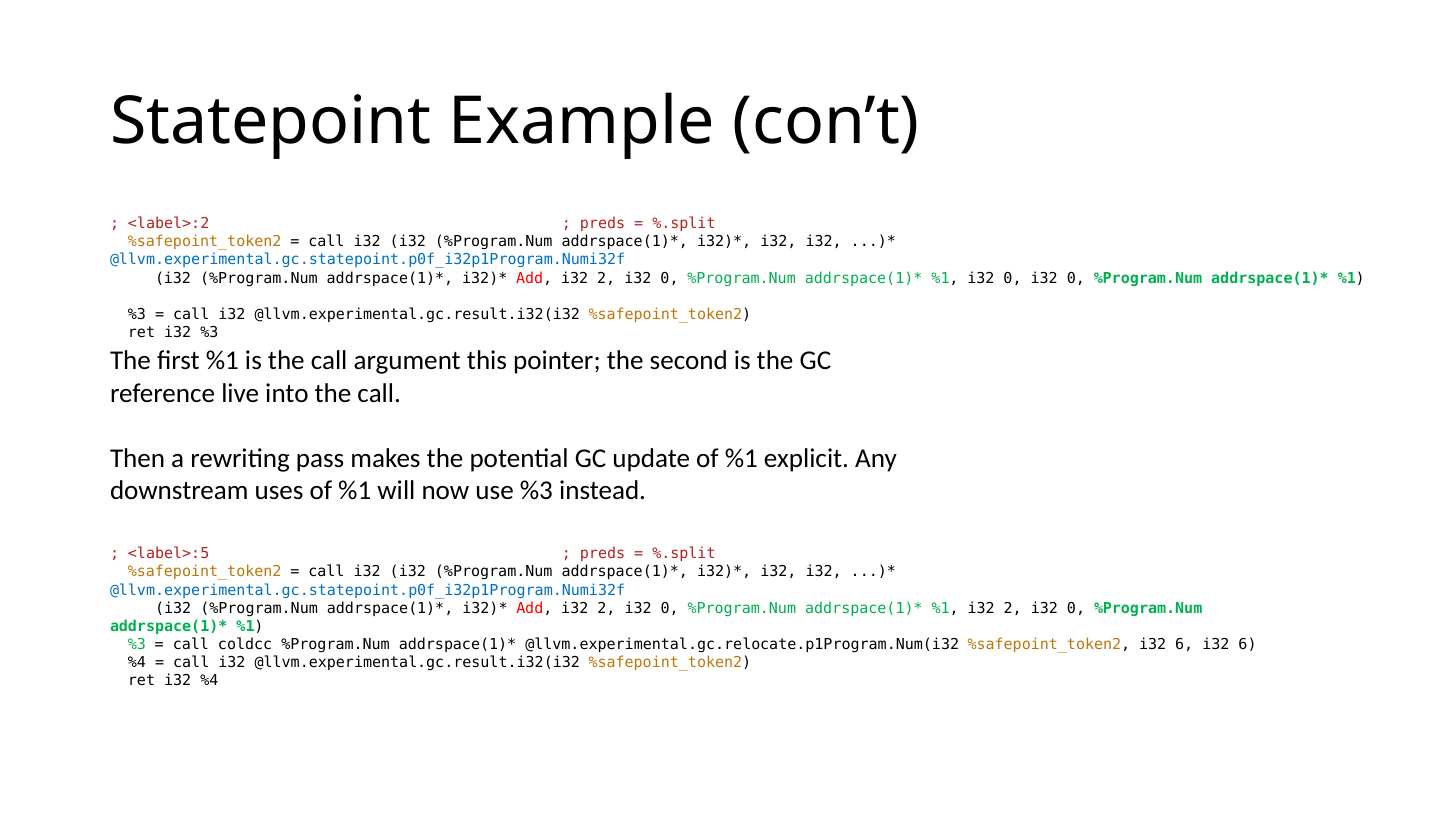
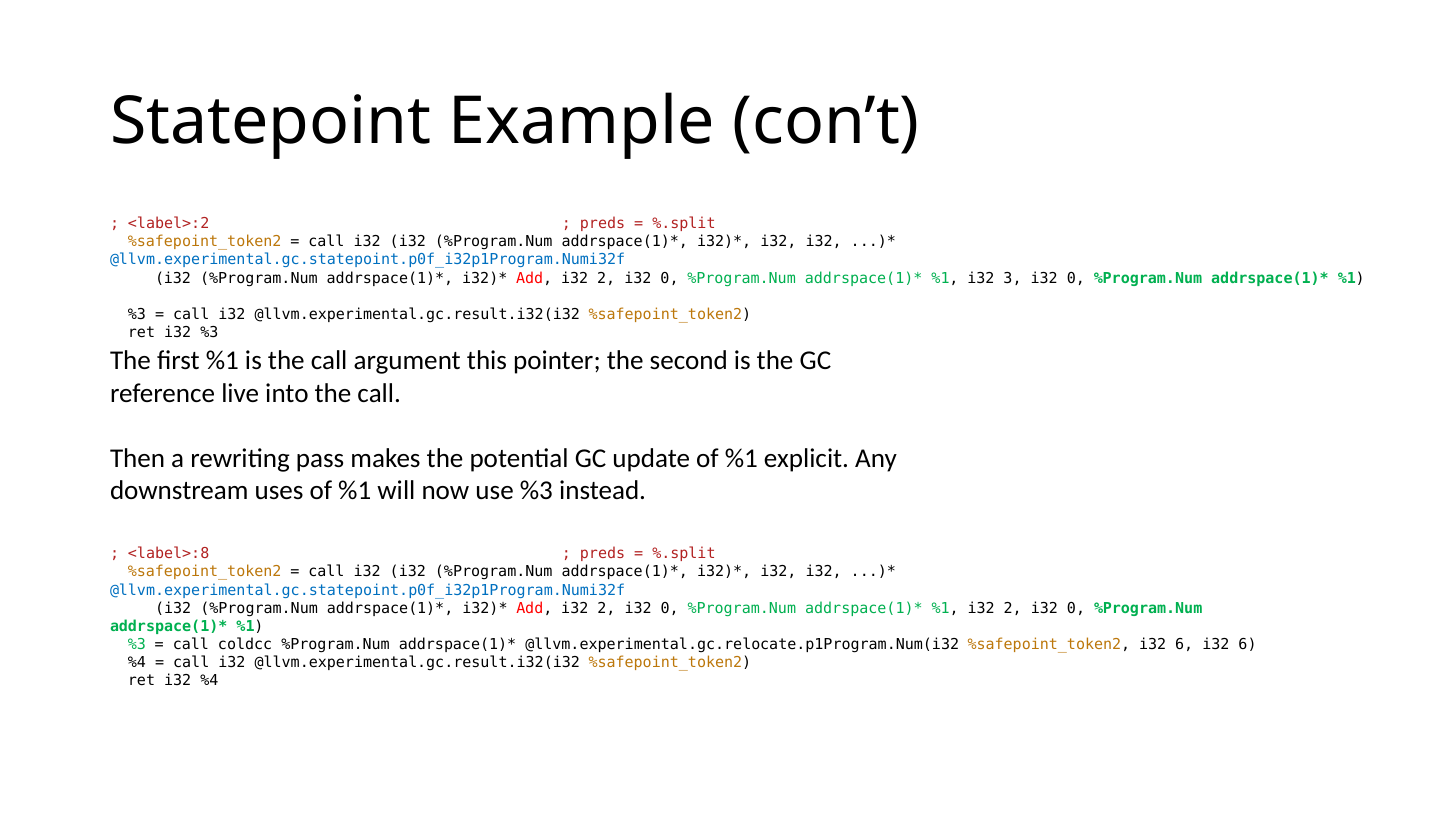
%1 i32 0: 0 -> 3
<label>:5: <label>:5 -> <label>:8
